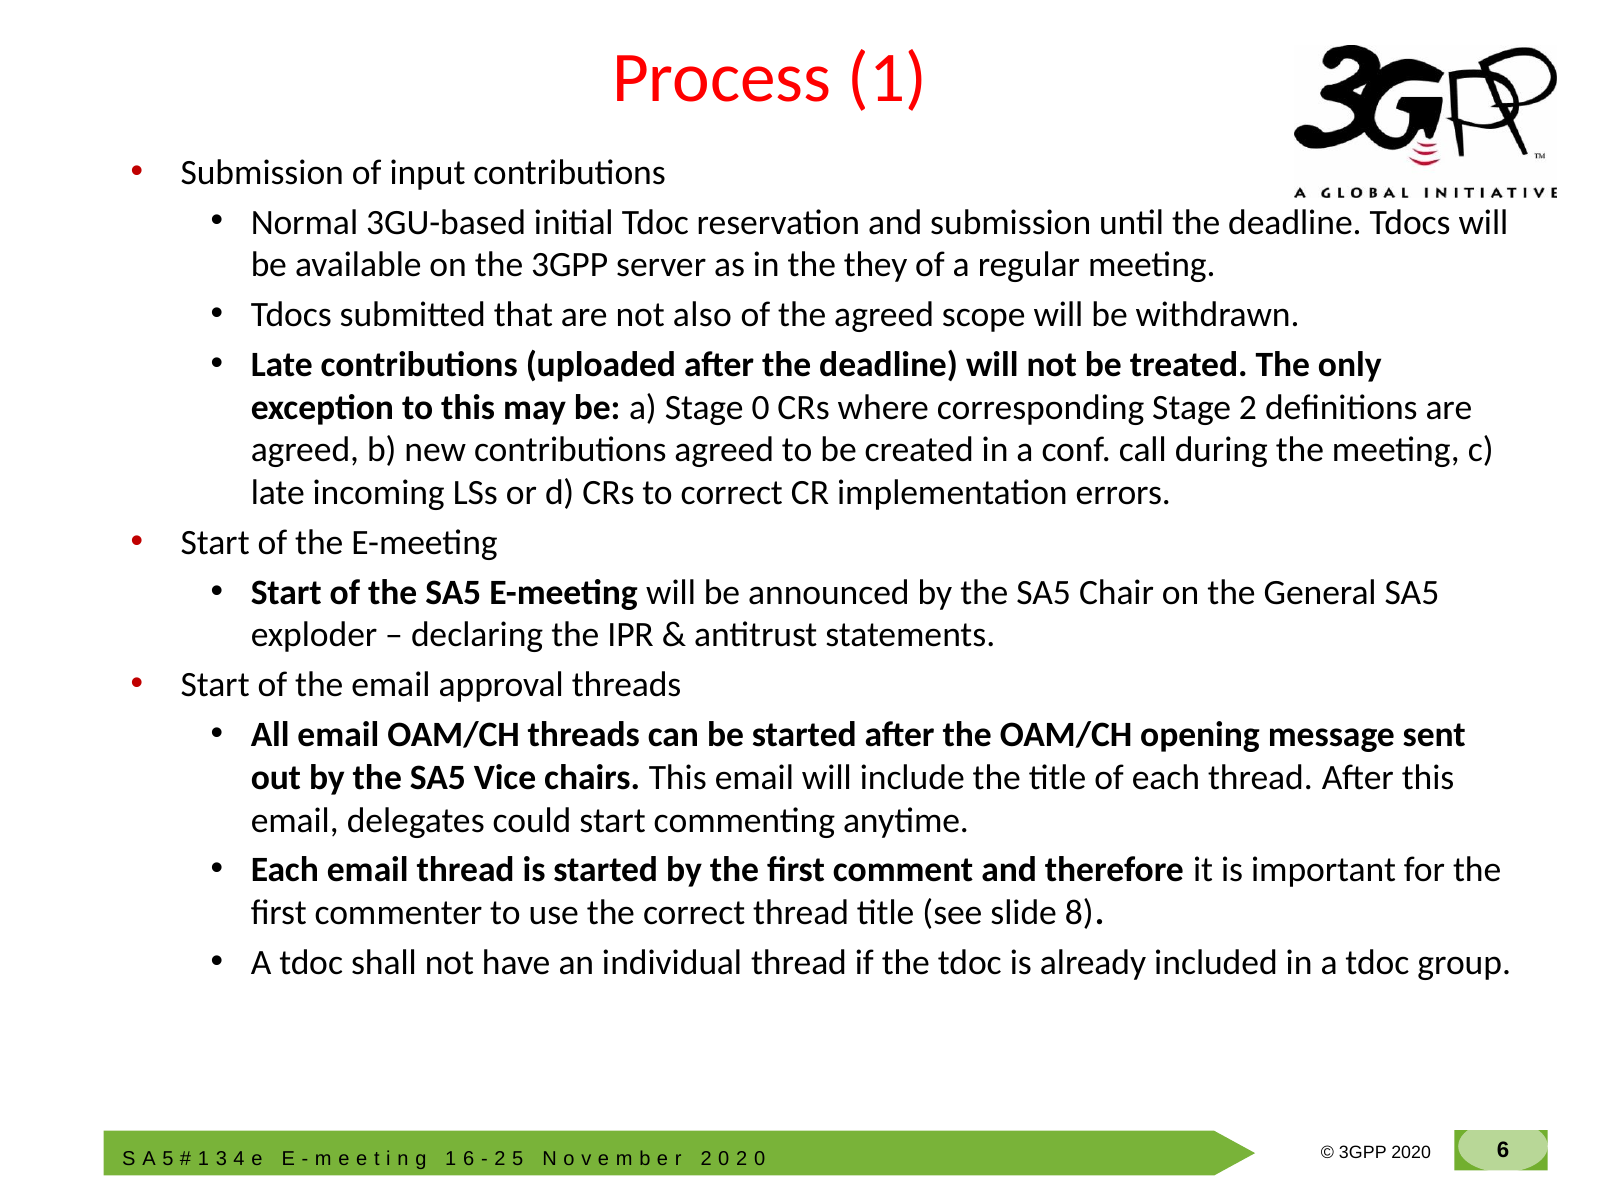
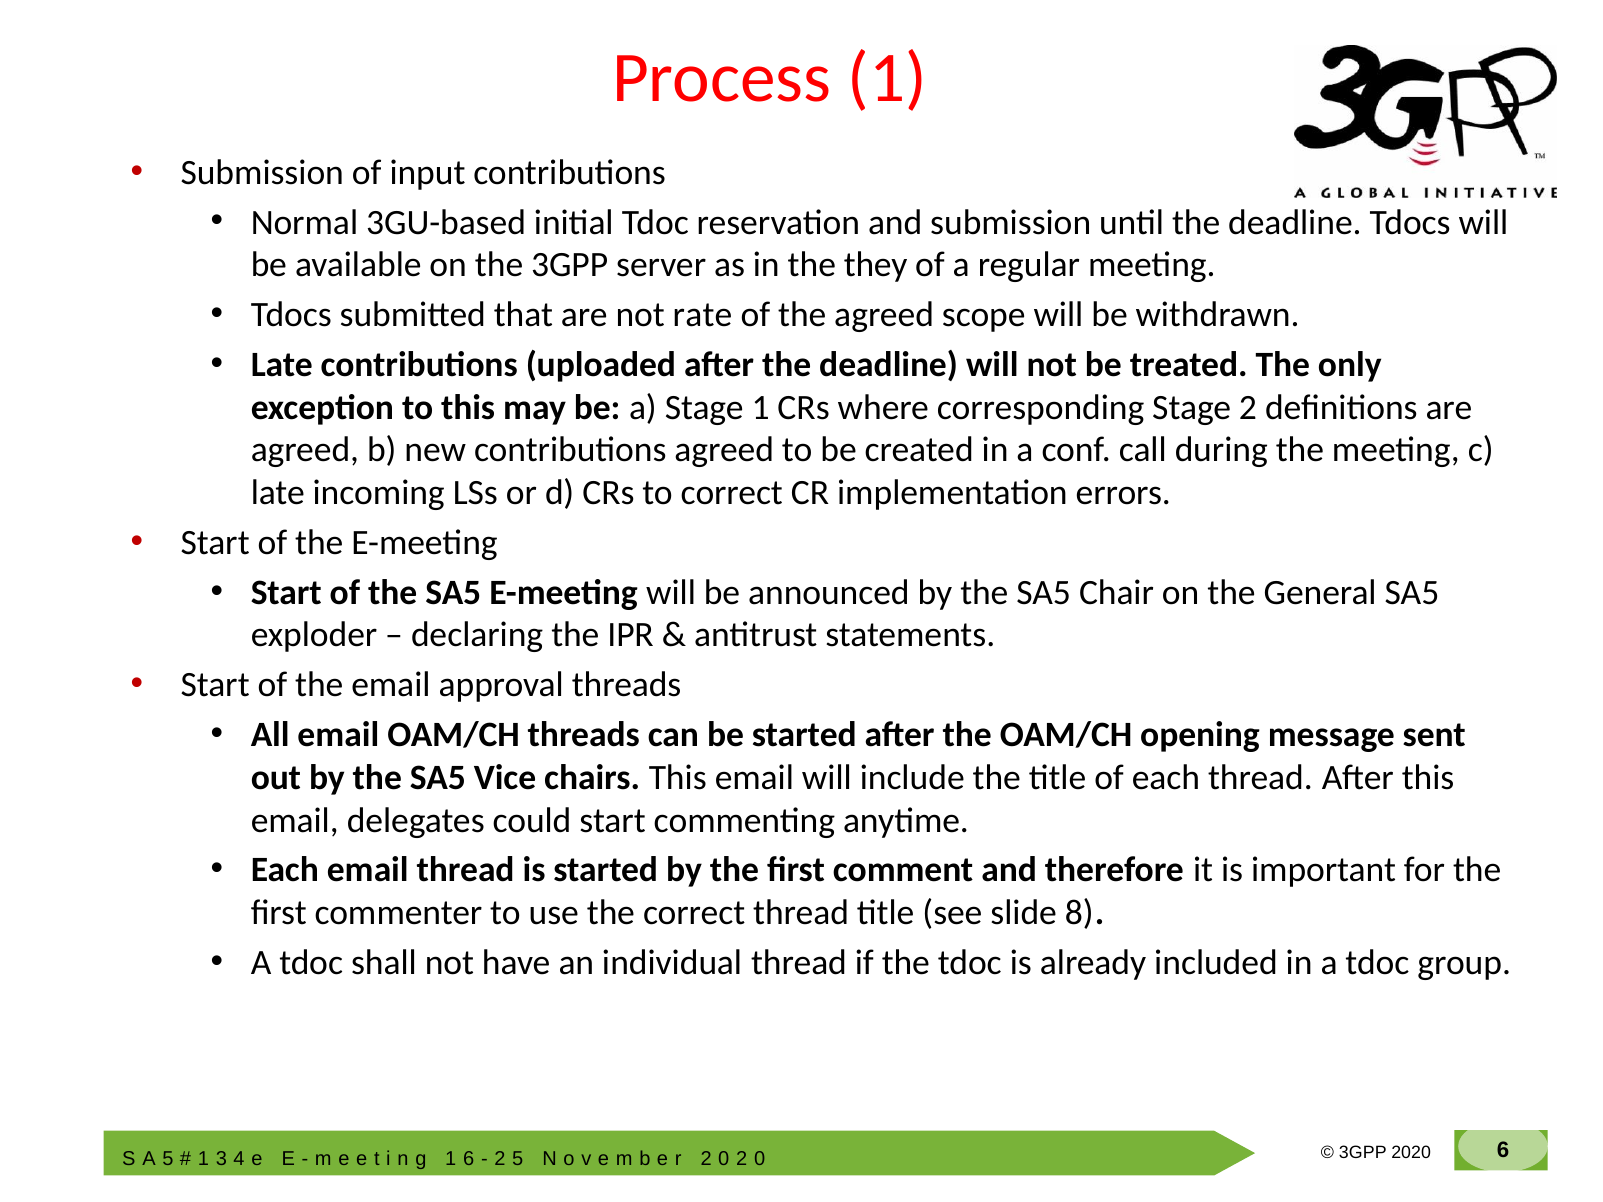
also: also -> rate
Stage 0: 0 -> 1
